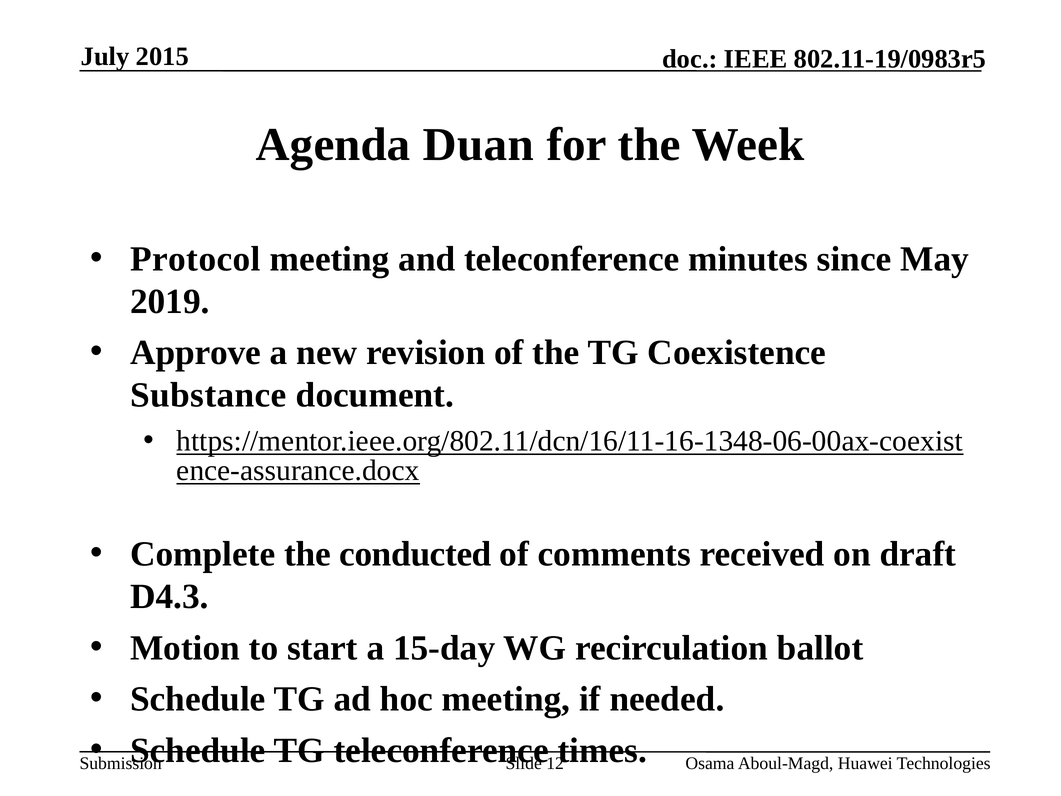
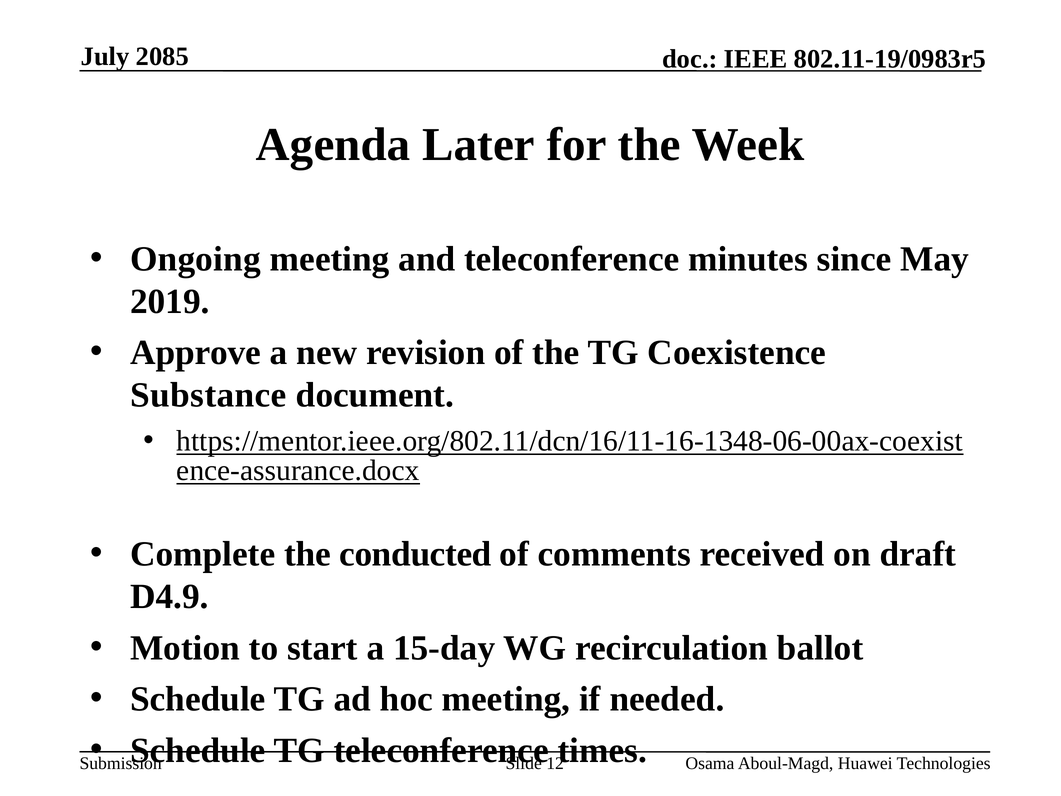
2015: 2015 -> 2085
Duan: Duan -> Later
Protocol: Protocol -> Ongoing
D4.3: D4.3 -> D4.9
